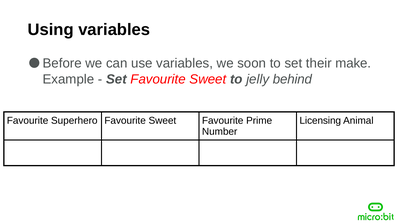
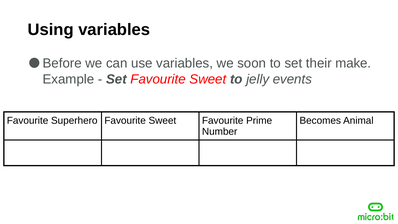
behind: behind -> events
Licensing: Licensing -> Becomes
